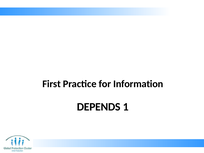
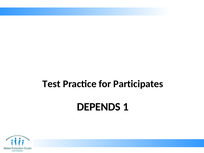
First: First -> Test
Information: Information -> Participates
